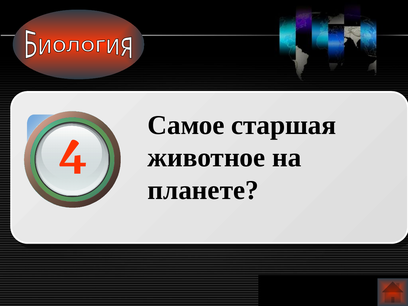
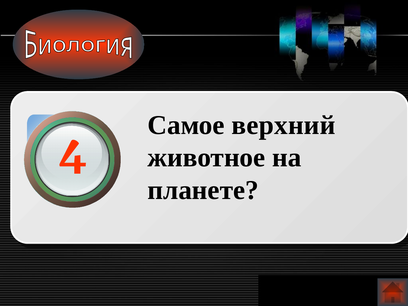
старшая: старшая -> верхний
